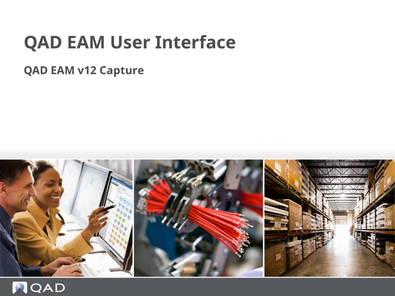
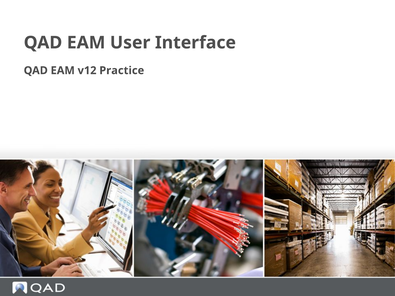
Capture: Capture -> Practice
